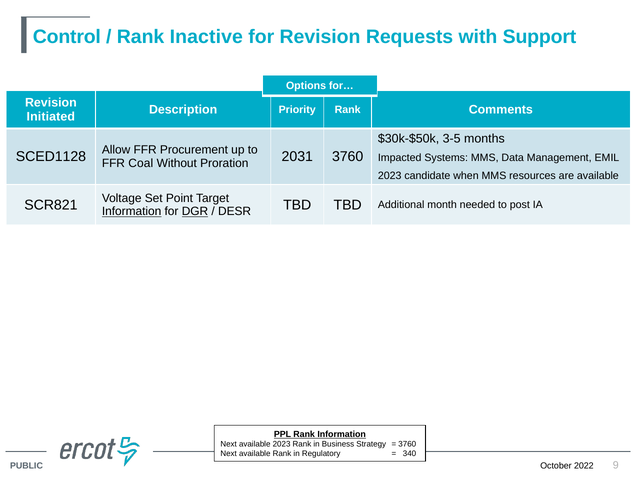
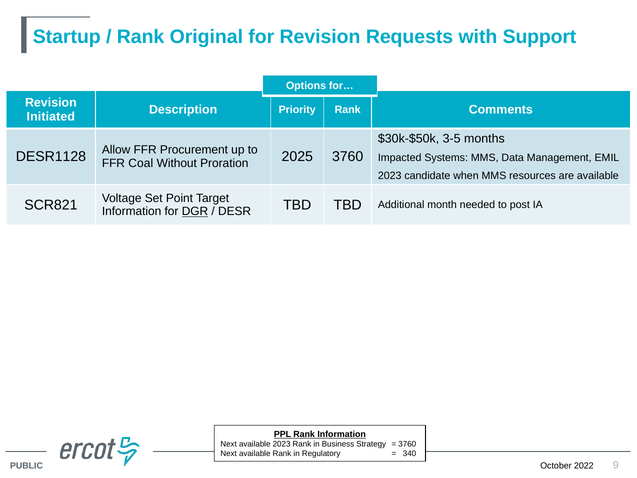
Control: Control -> Startup
Inactive: Inactive -> Original
SCED1128: SCED1128 -> DESR1128
2031: 2031 -> 2025
Information at (132, 211) underline: present -> none
